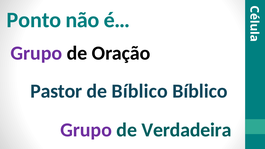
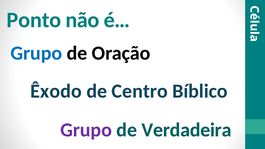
Grupo at (36, 53) colour: purple -> blue
Pastor: Pastor -> Êxodo
de Bíblico: Bíblico -> Centro
